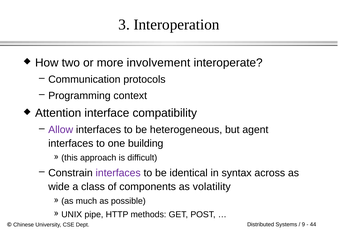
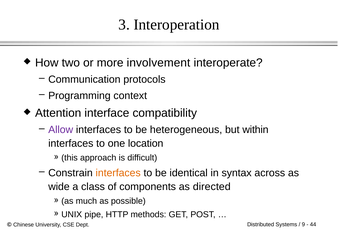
agent: agent -> within
building: building -> location
interfaces at (118, 173) colour: purple -> orange
volatility: volatility -> directed
